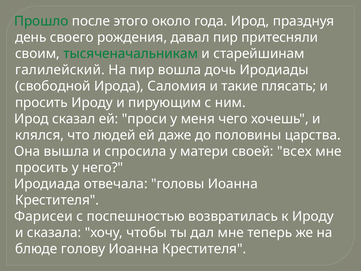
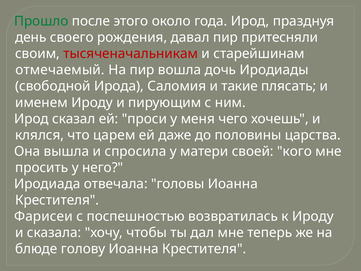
тысяченачальникам colour: green -> red
галилейский: галилейский -> отмечаемый
просить at (41, 102): просить -> именем
людей: людей -> царем
всех: всех -> кого
